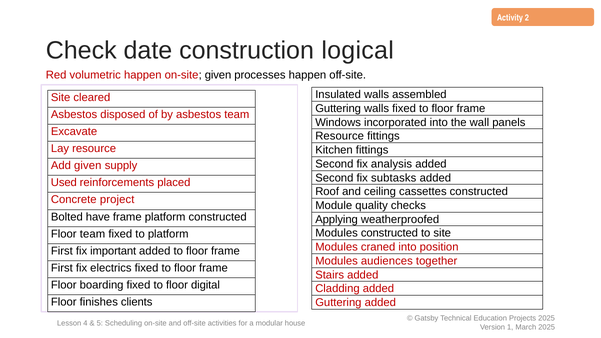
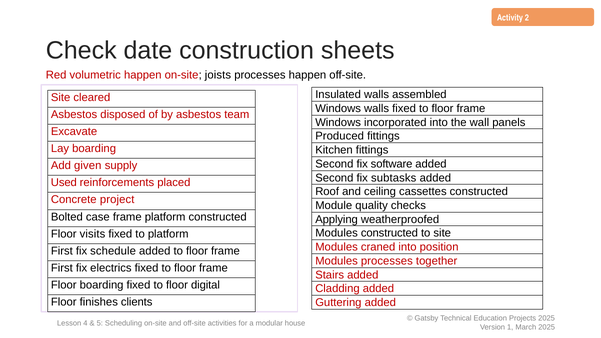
logical: logical -> sheets
on-site given: given -> joists
Guttering at (338, 109): Guttering -> Windows
Resource at (340, 136): Resource -> Produced
Lay resource: resource -> boarding
analysis: analysis -> software
have: have -> case
Floor team: team -> visits
important: important -> schedule
Modules audiences: audiences -> processes
